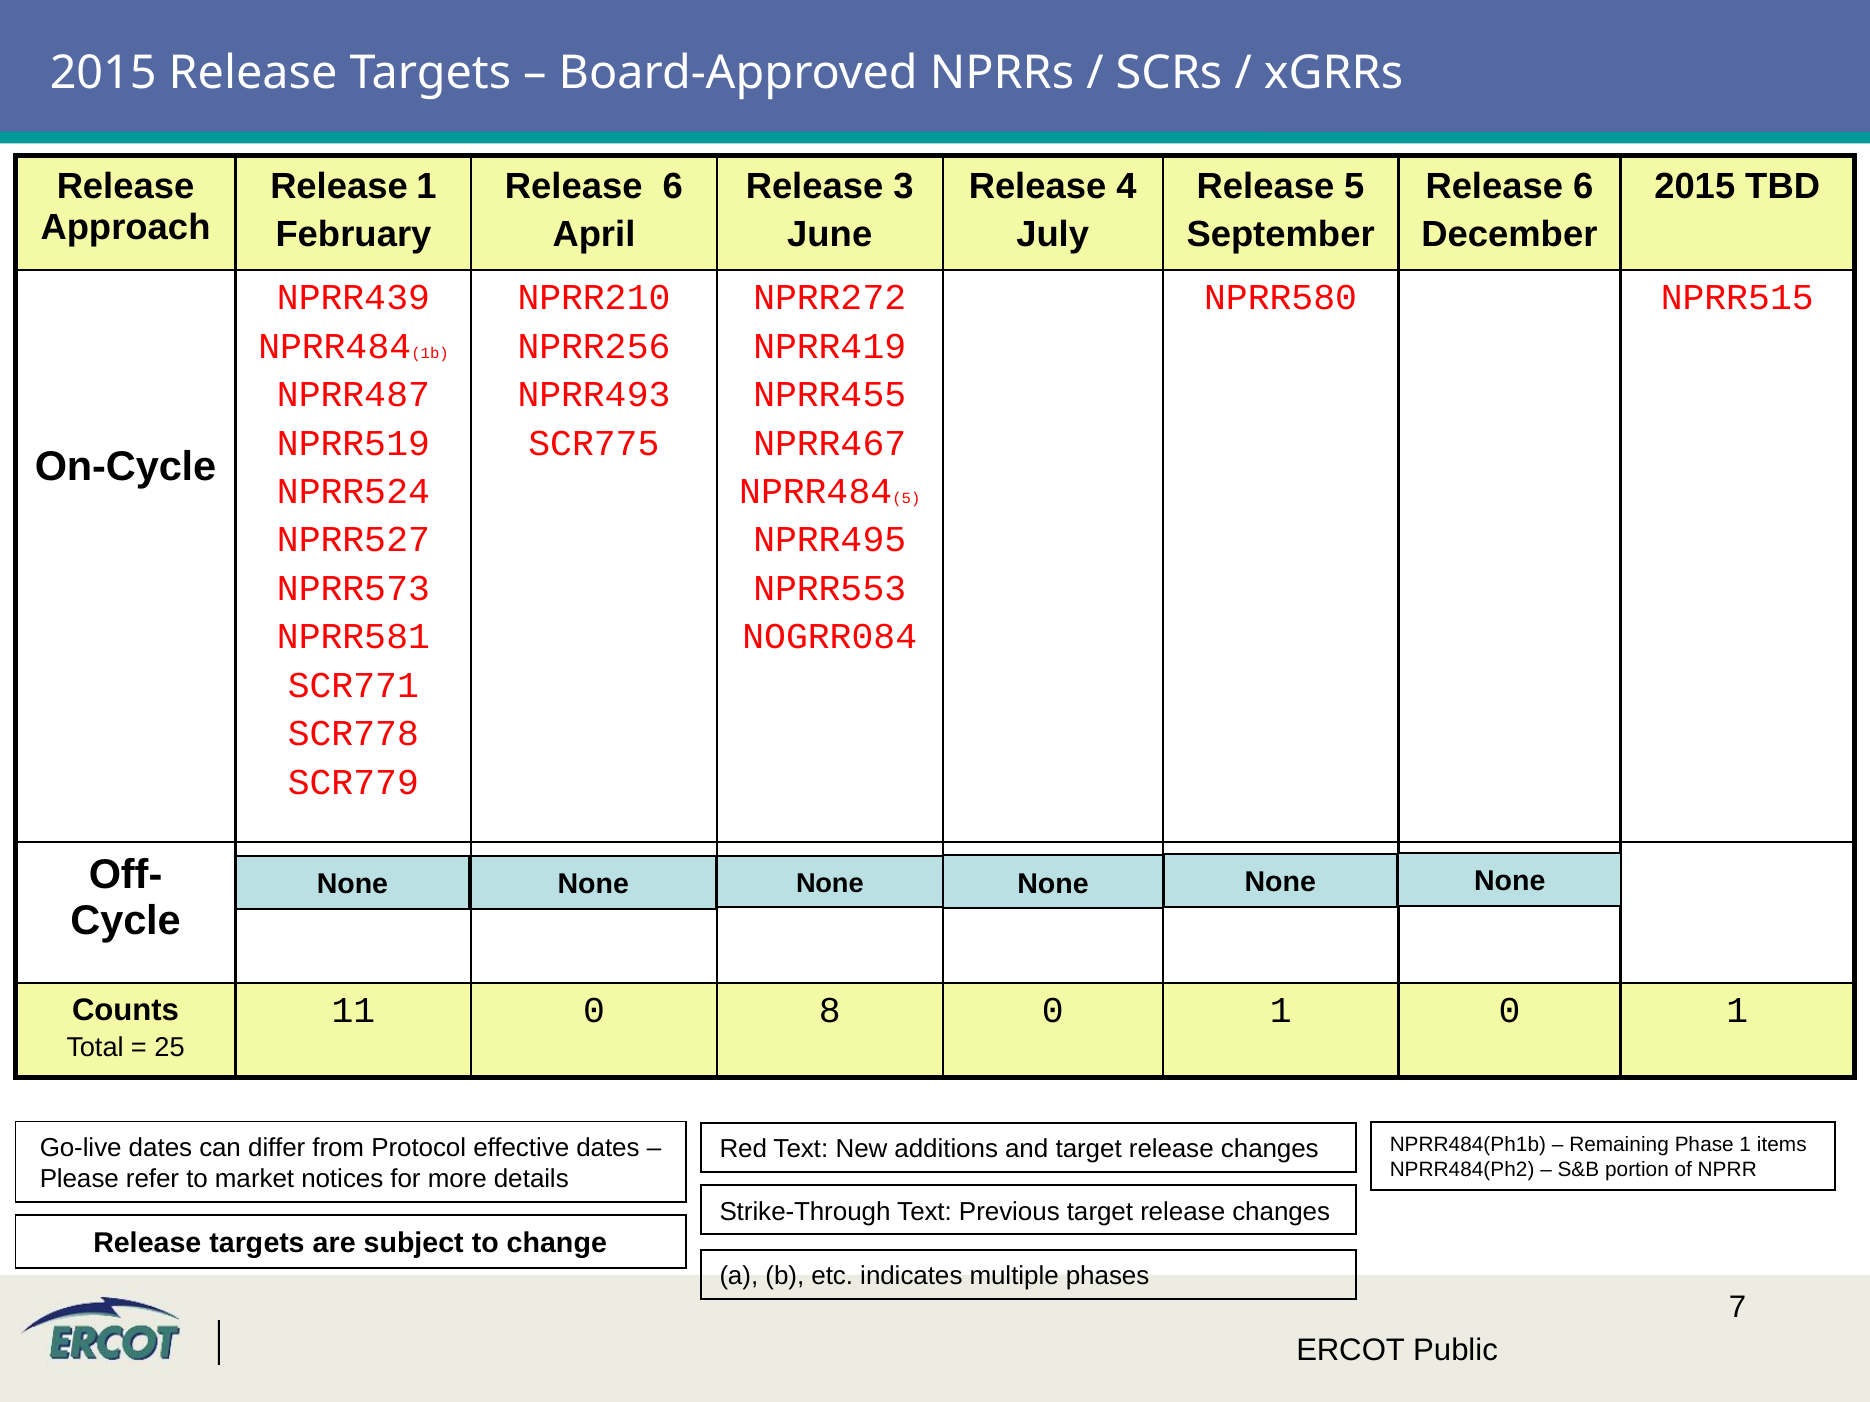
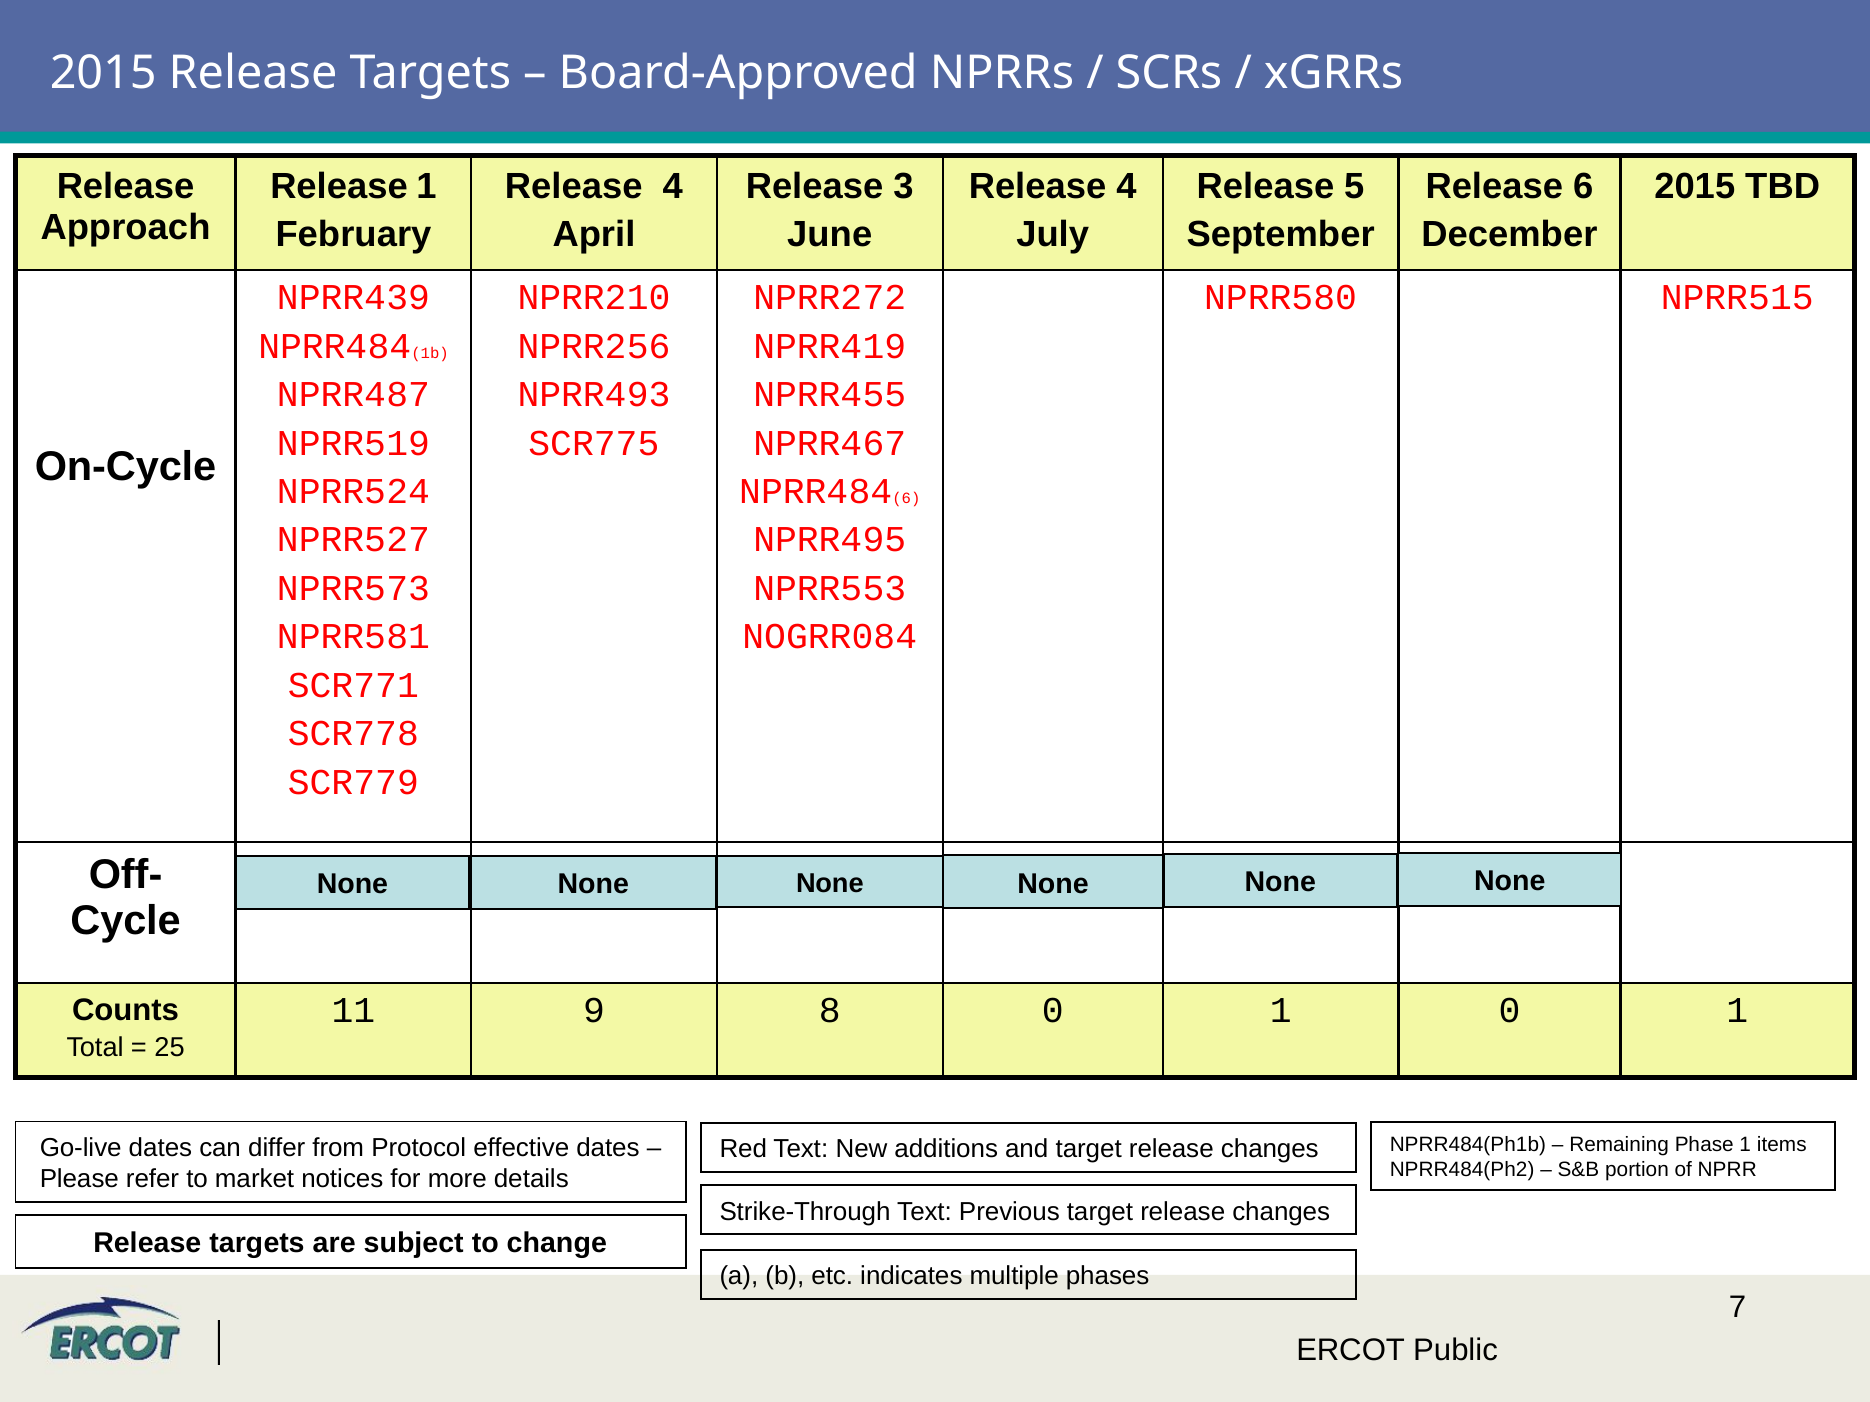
6 at (673, 186): 6 -> 4
5 at (906, 498): 5 -> 6
11 0: 0 -> 9
